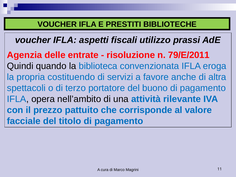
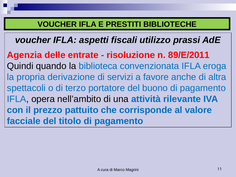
79/E/2011: 79/E/2011 -> 89/E/2011
costituendo: costituendo -> derivazione
